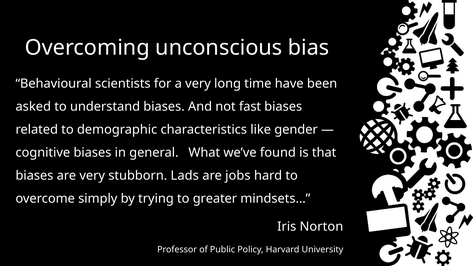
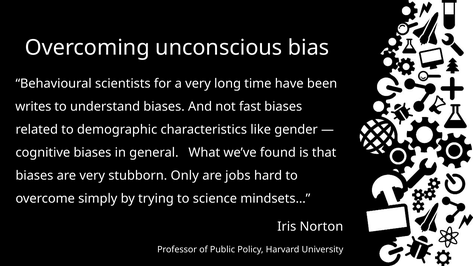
asked: asked -> writes
Lads: Lads -> Only
greater: greater -> science
